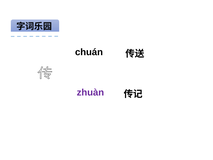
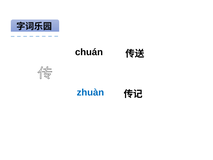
zhuàn colour: purple -> blue
